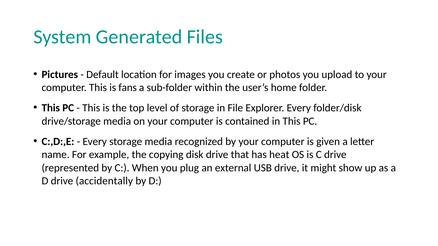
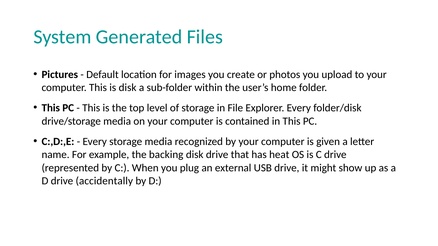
is fans: fans -> disk
copying: copying -> backing
